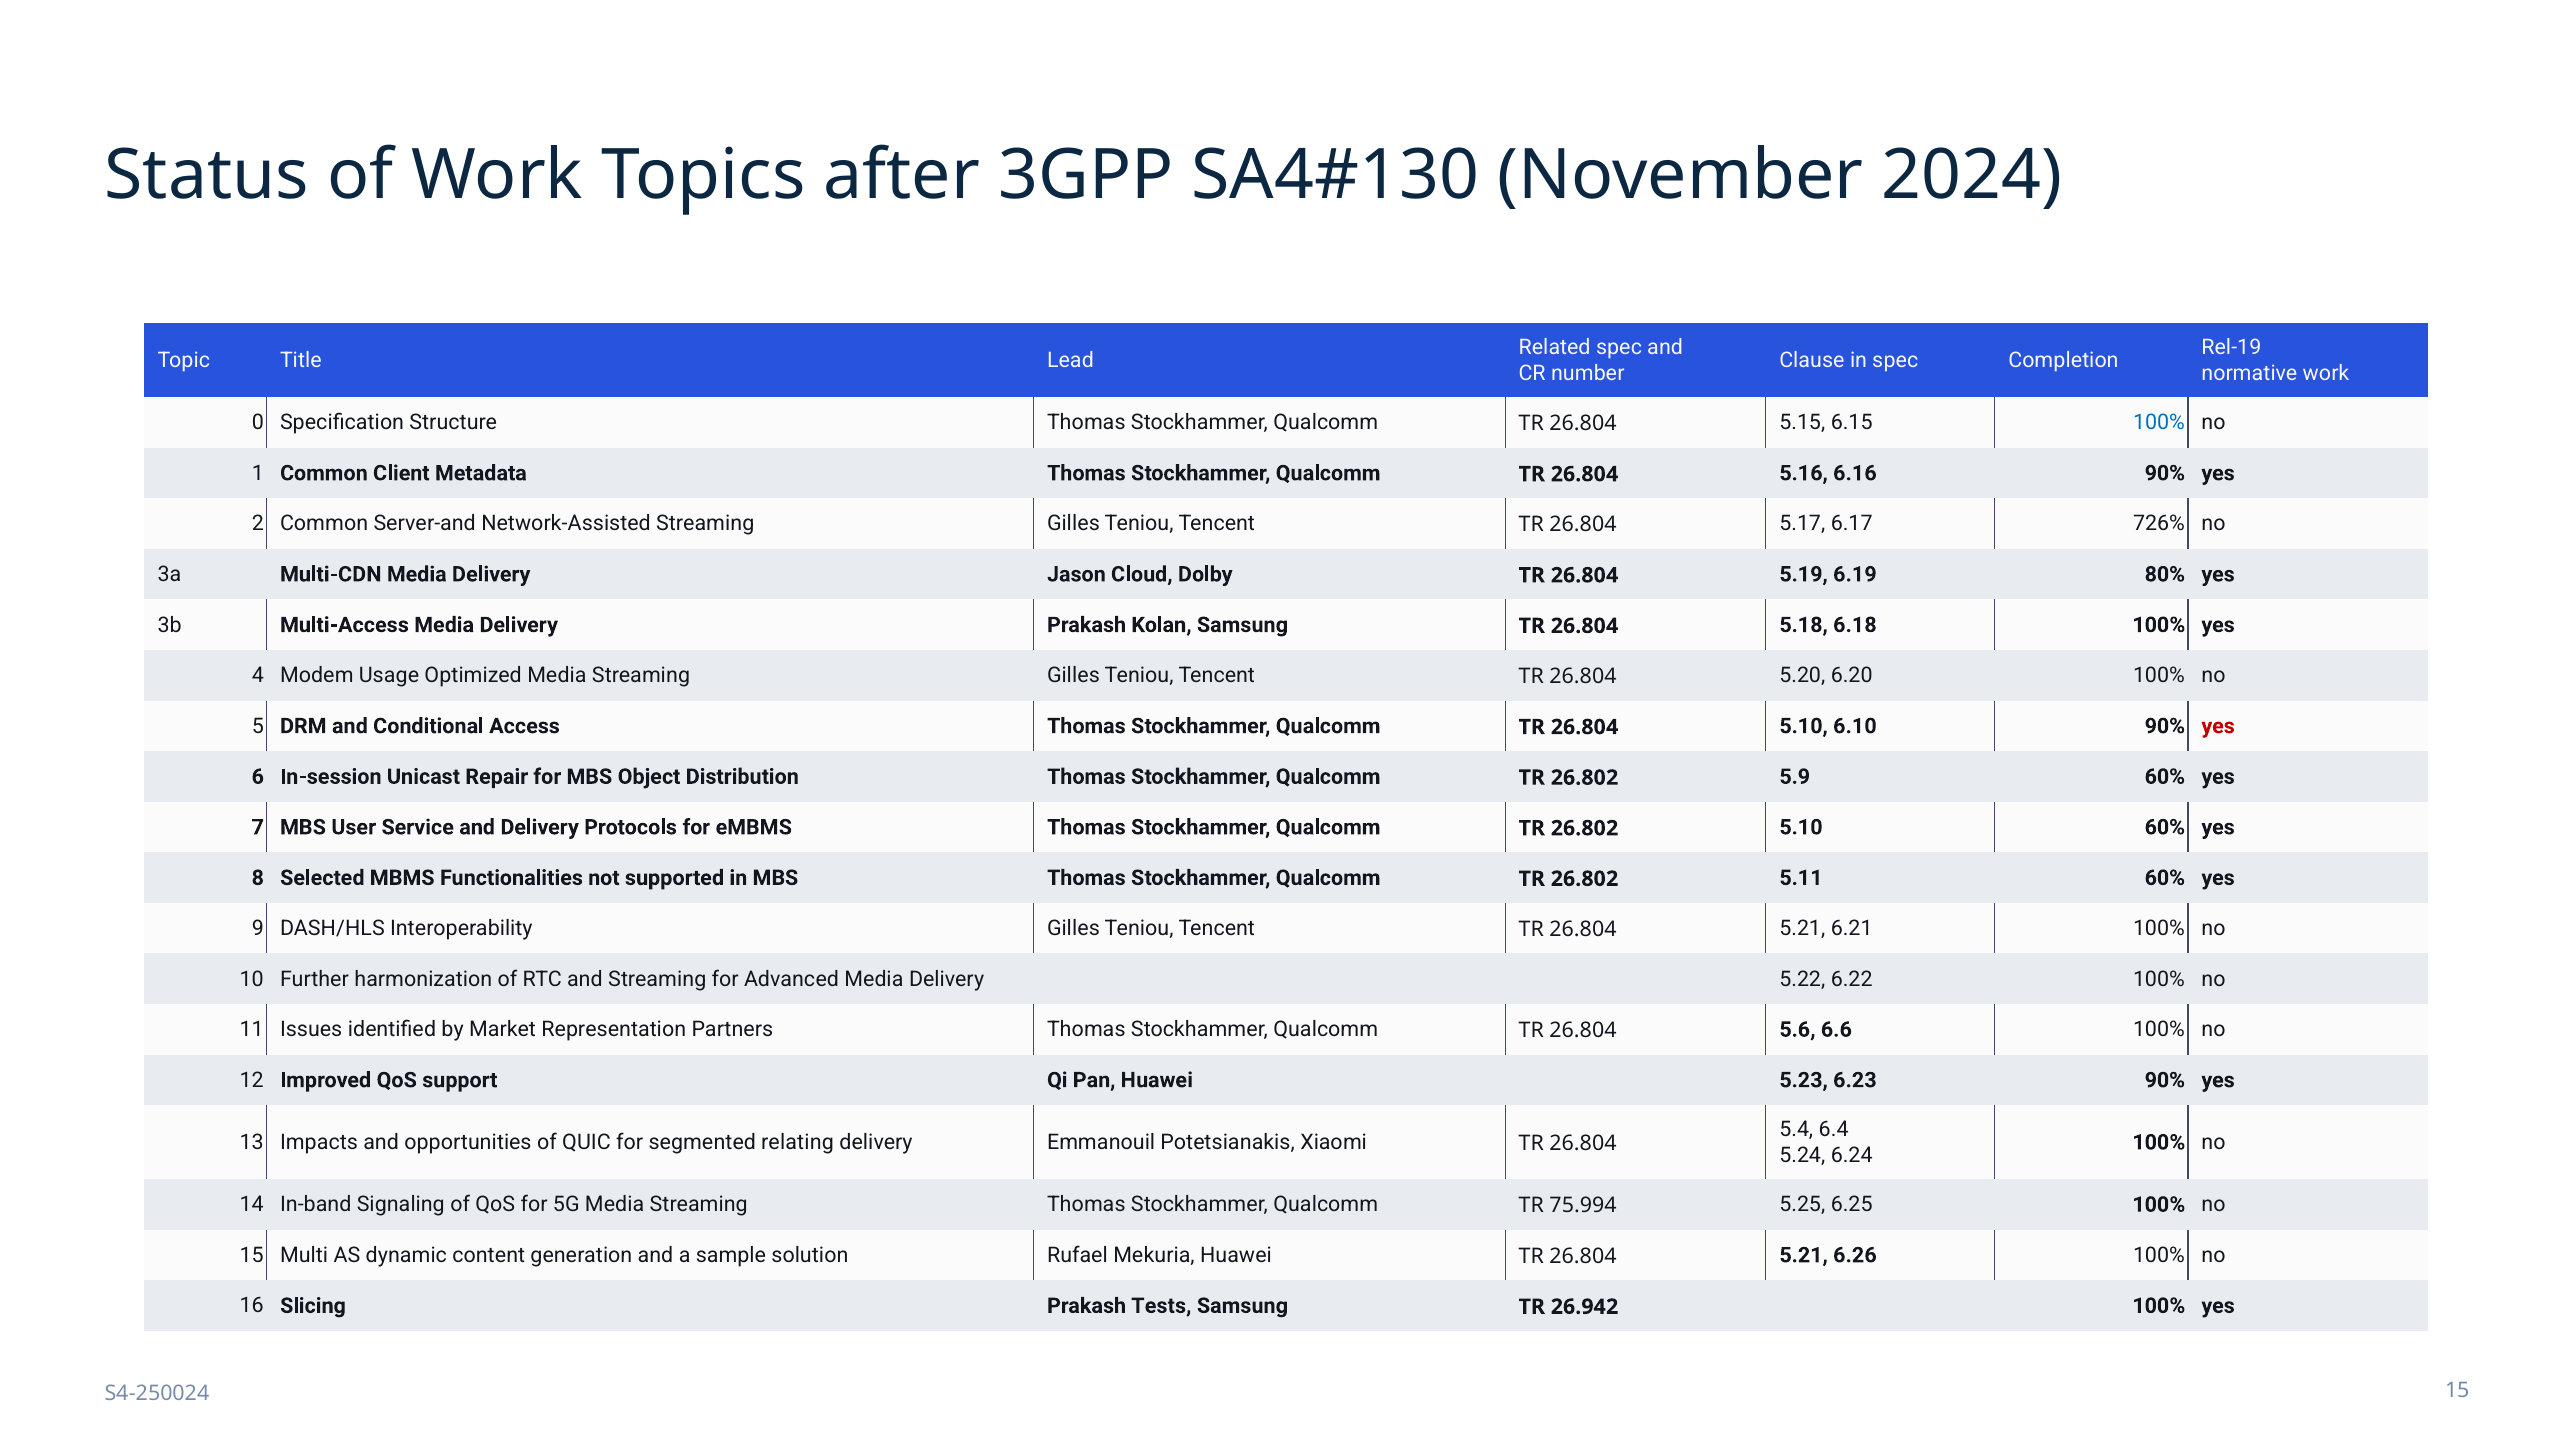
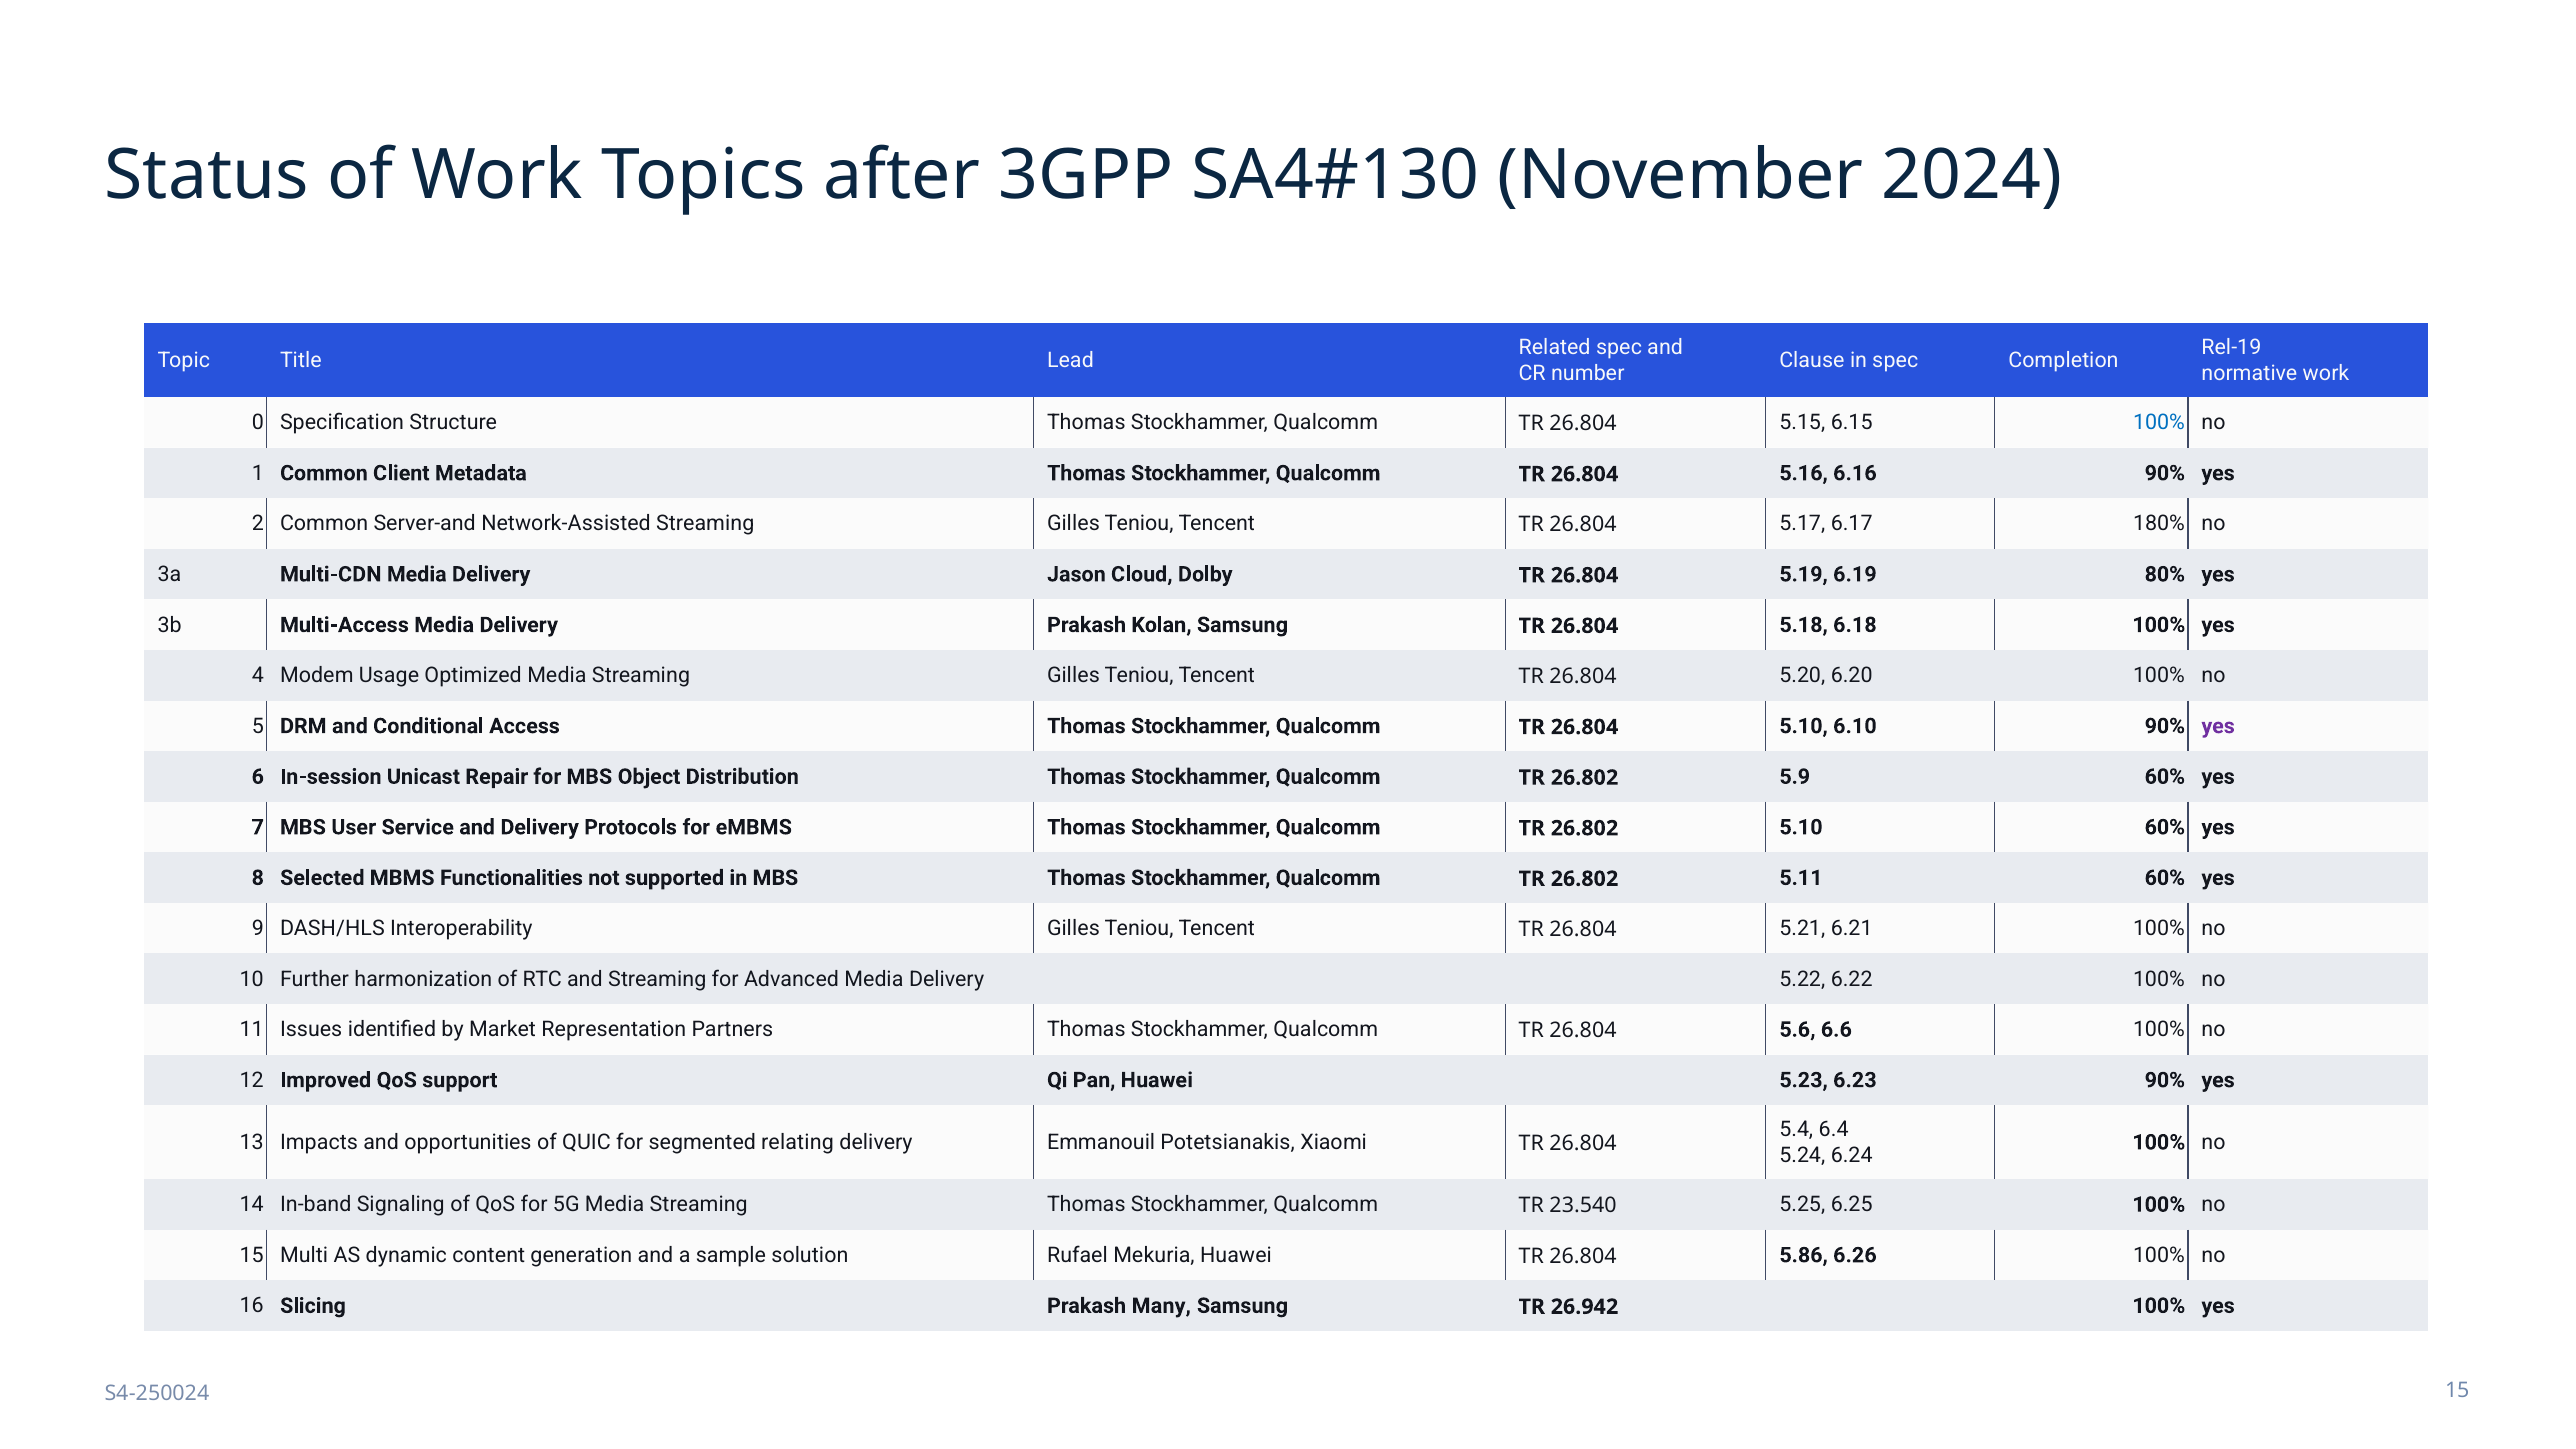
726%: 726% -> 180%
yes at (2218, 726) colour: red -> purple
75.994: 75.994 -> 23.540
Huawei TR 26.804 5.21: 5.21 -> 5.86
Tests: Tests -> Many
